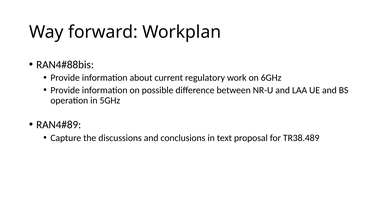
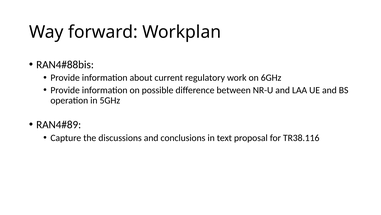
TR38.489: TR38.489 -> TR38.116
